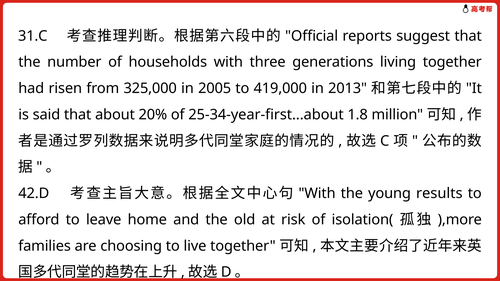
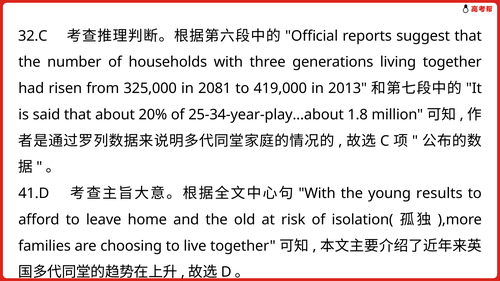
31.C: 31.C -> 32.C
2005: 2005 -> 2081
25-34-year-first...about: 25-34-year-first...about -> 25-34-year-play...about
42.D: 42.D -> 41.D
